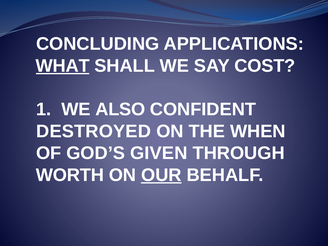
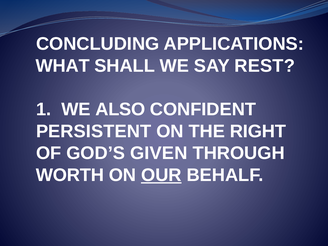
WHAT underline: present -> none
COST: COST -> REST
DESTROYED: DESTROYED -> PERSISTENT
WHEN: WHEN -> RIGHT
